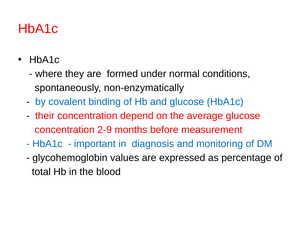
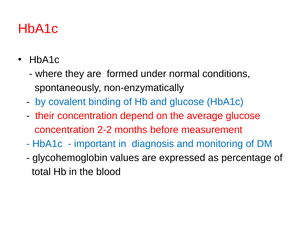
2-9: 2-9 -> 2-2
